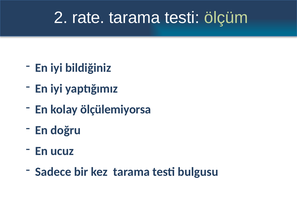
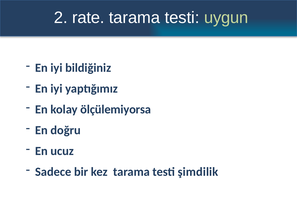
ölçüm: ölçüm -> uygun
bulgusu: bulgusu -> şimdilik
